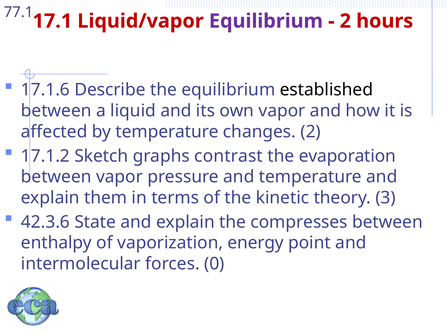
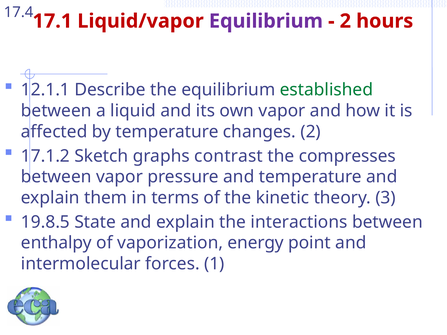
77.1: 77.1 -> 17.4
17.1.6: 17.1.6 -> 12.1.1
established colour: black -> green
evaporation: evaporation -> compresses
42.3.6: 42.3.6 -> 19.8.5
compresses: compresses -> interactions
0: 0 -> 1
